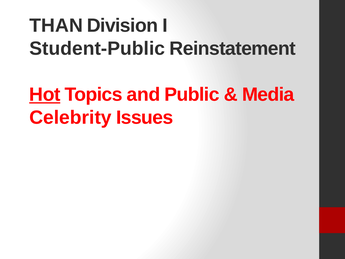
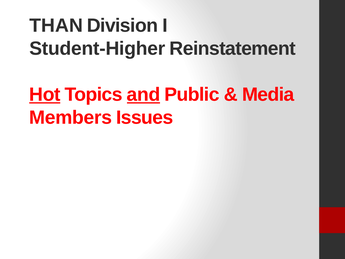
Student-Public: Student-Public -> Student-Higher
and underline: none -> present
Celebrity: Celebrity -> Members
